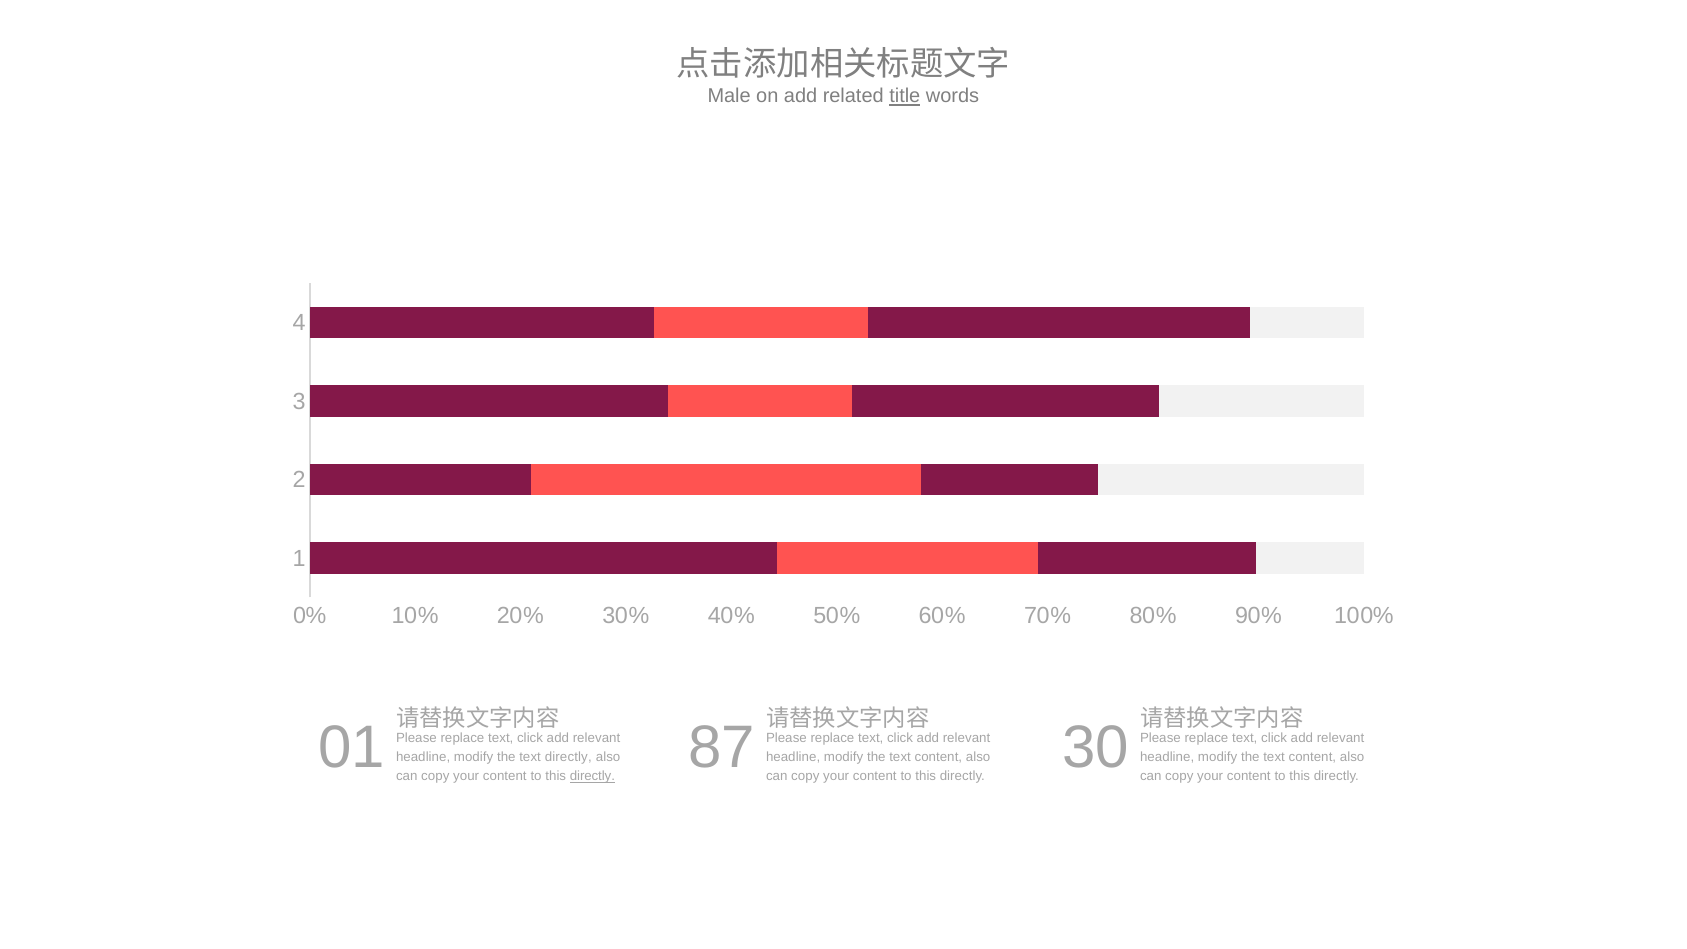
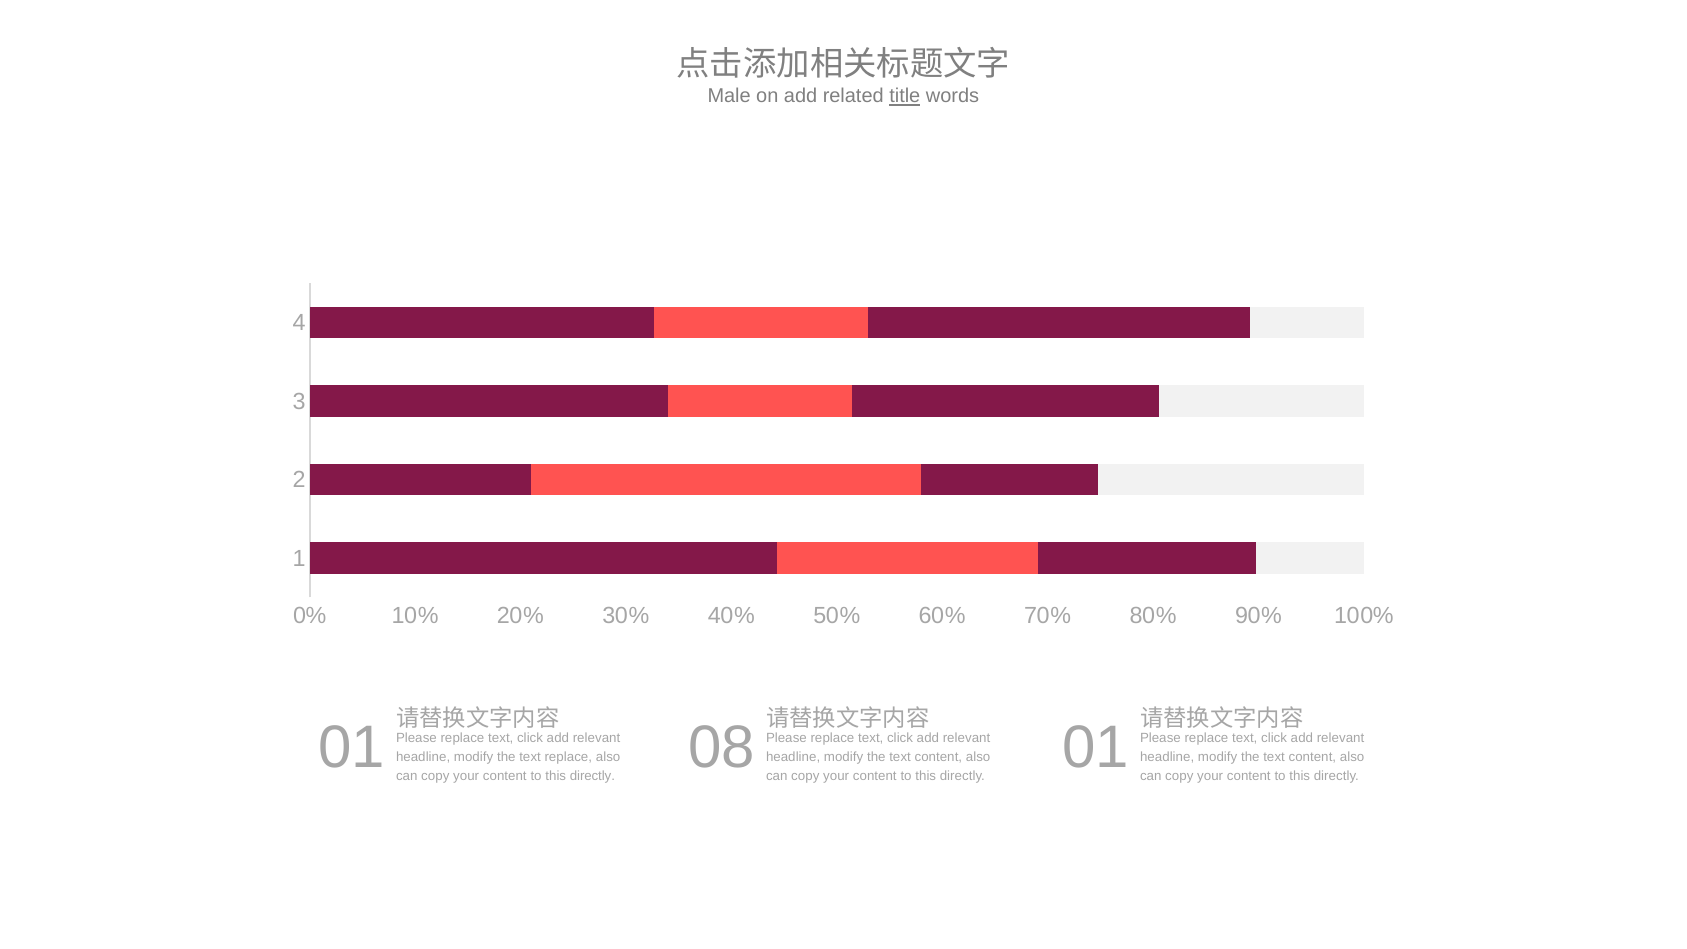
87: 87 -> 08
30 at (1096, 748): 30 -> 01
text directly: directly -> replace
directly at (592, 776) underline: present -> none
